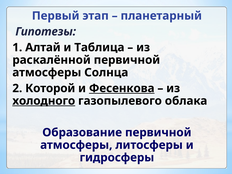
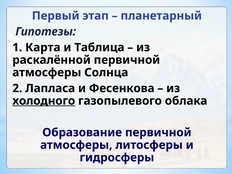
Алтай: Алтай -> Карта
Которой: Которой -> Лапласа
Фесенкова underline: present -> none
